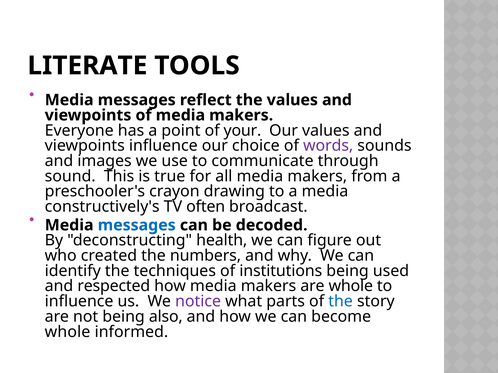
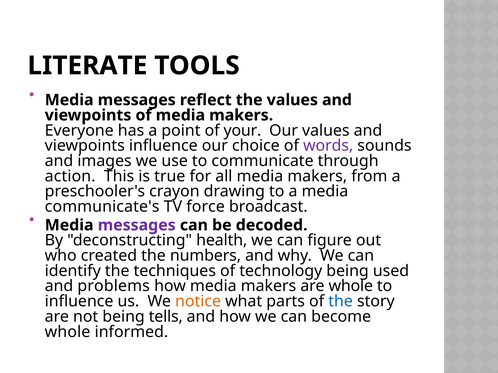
sound: sound -> action
constructively's: constructively's -> communicate's
often: often -> force
messages at (137, 225) colour: blue -> purple
institutions: institutions -> technology
respected: respected -> problems
notice colour: purple -> orange
also: also -> tells
